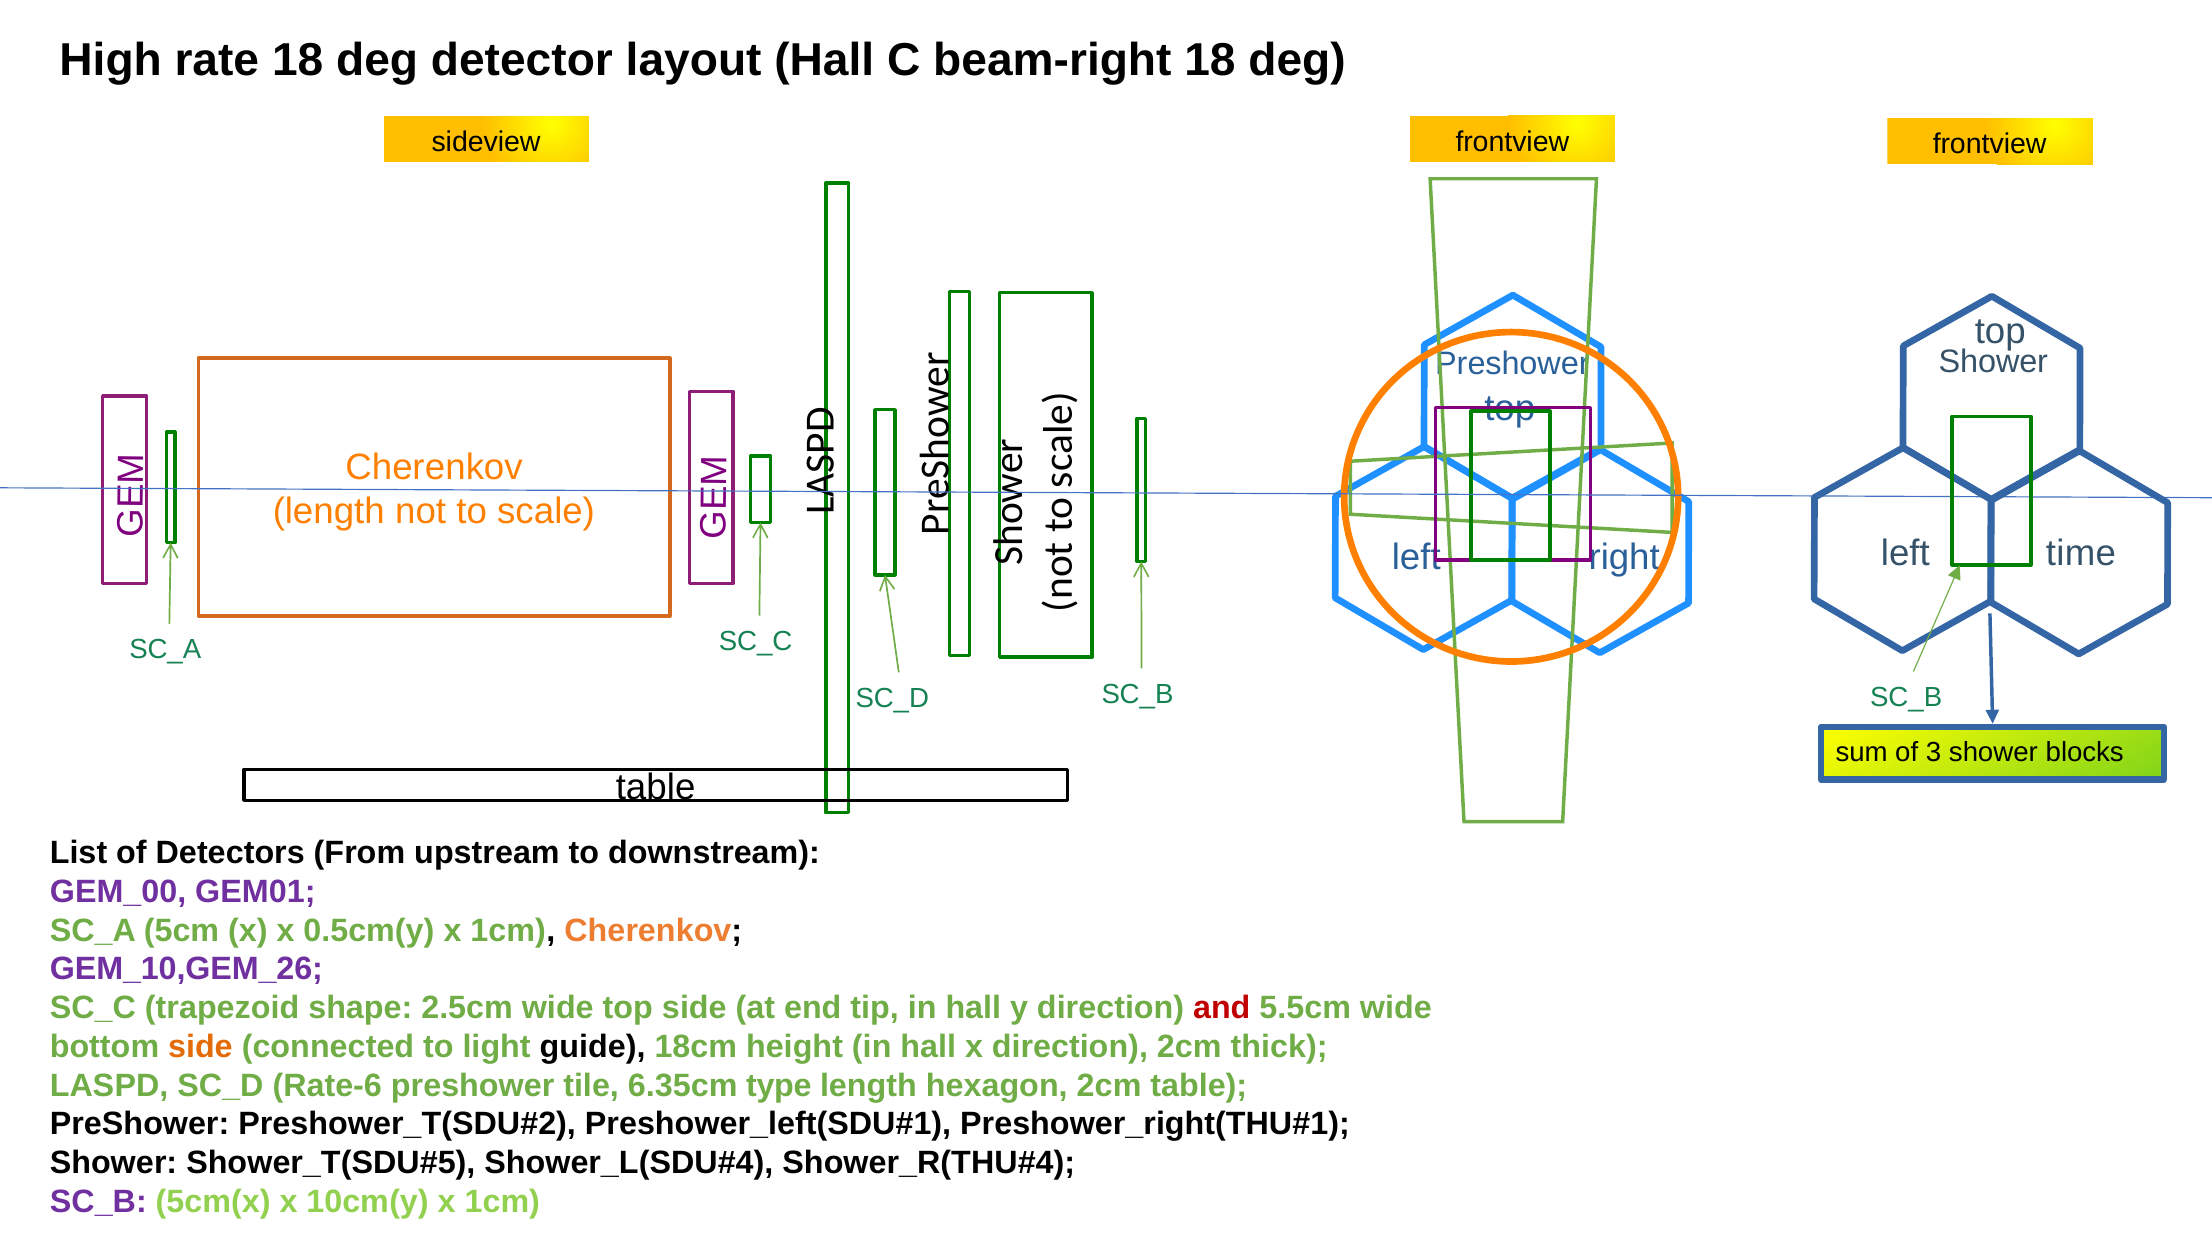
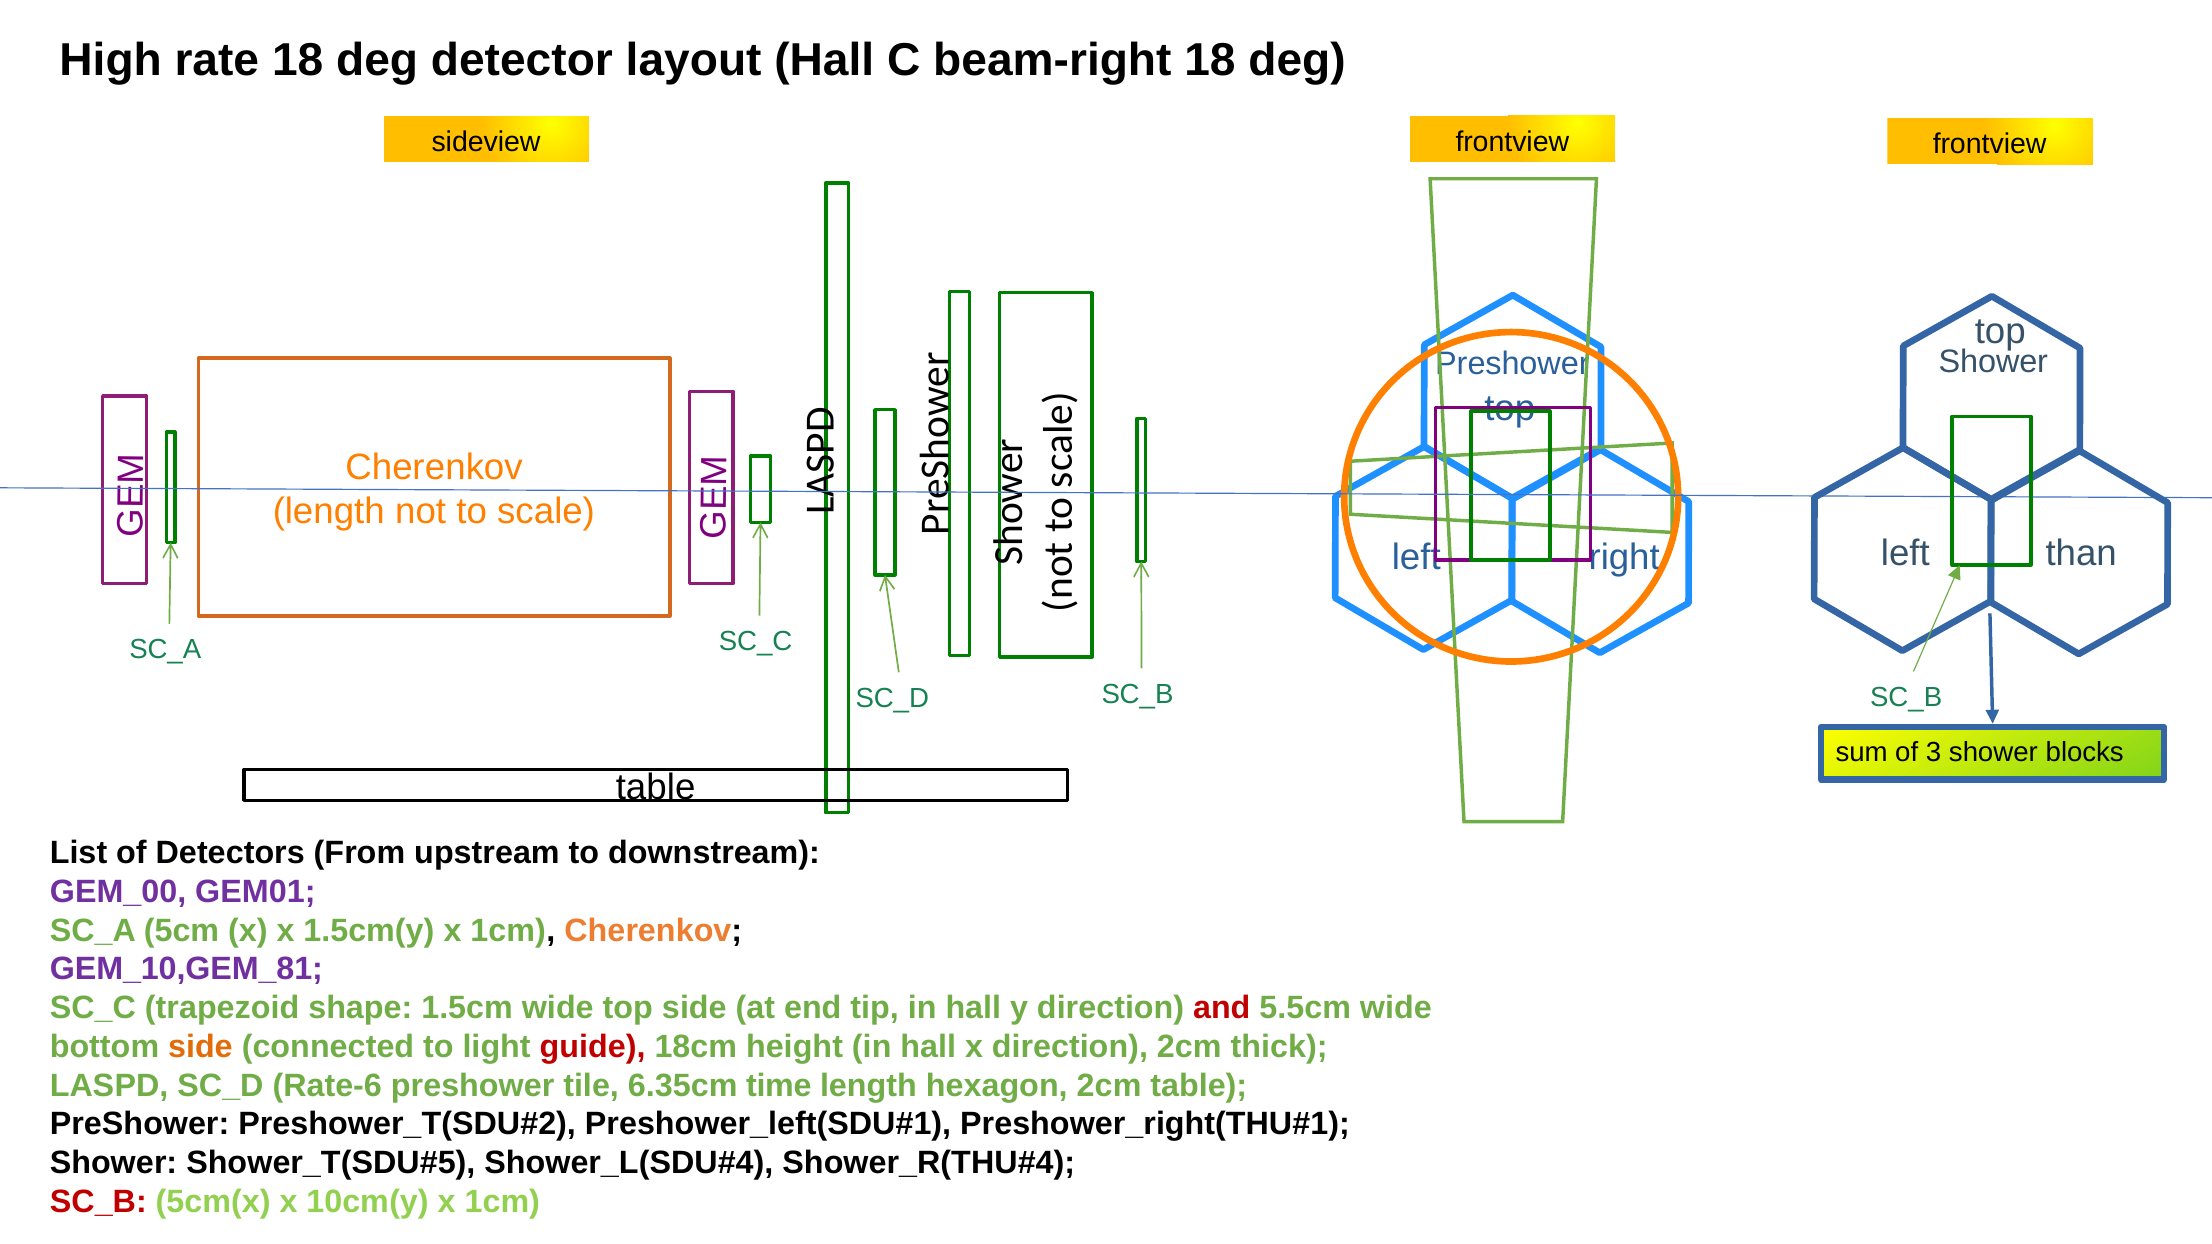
time: time -> than
0.5cm(y: 0.5cm(y -> 1.5cm(y
GEM_10,GEM_26: GEM_10,GEM_26 -> GEM_10,GEM_81
2.5cm: 2.5cm -> 1.5cm
guide colour: black -> red
type: type -> time
SC_B at (98, 1202) colour: purple -> red
